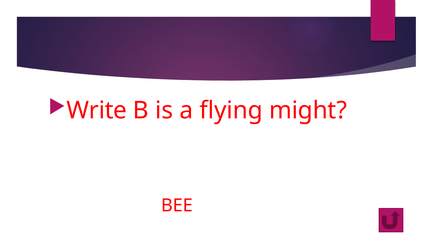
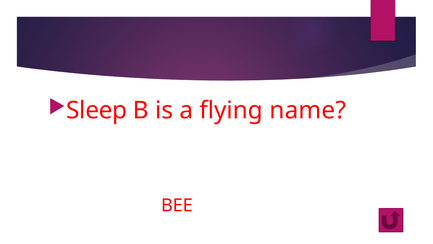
Write: Write -> Sleep
might: might -> name
